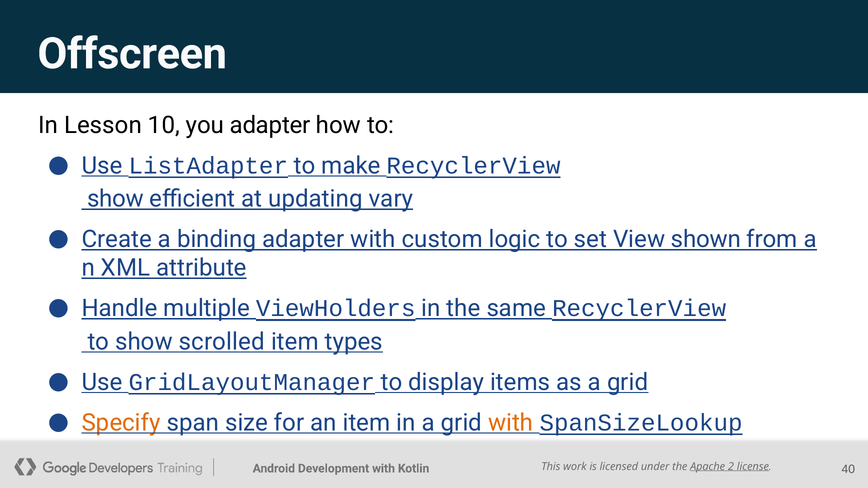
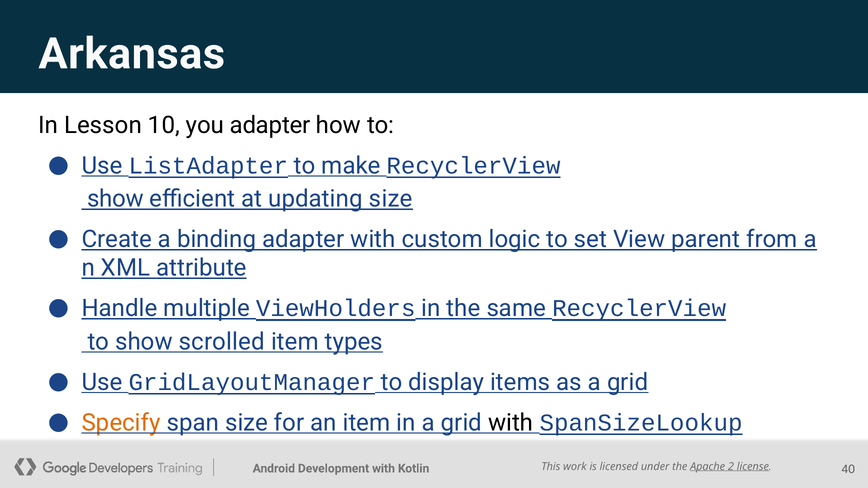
Offscreen: Offscreen -> Arkansas
updating vary: vary -> size
shown: shown -> parent
with at (511, 423) colour: orange -> black
